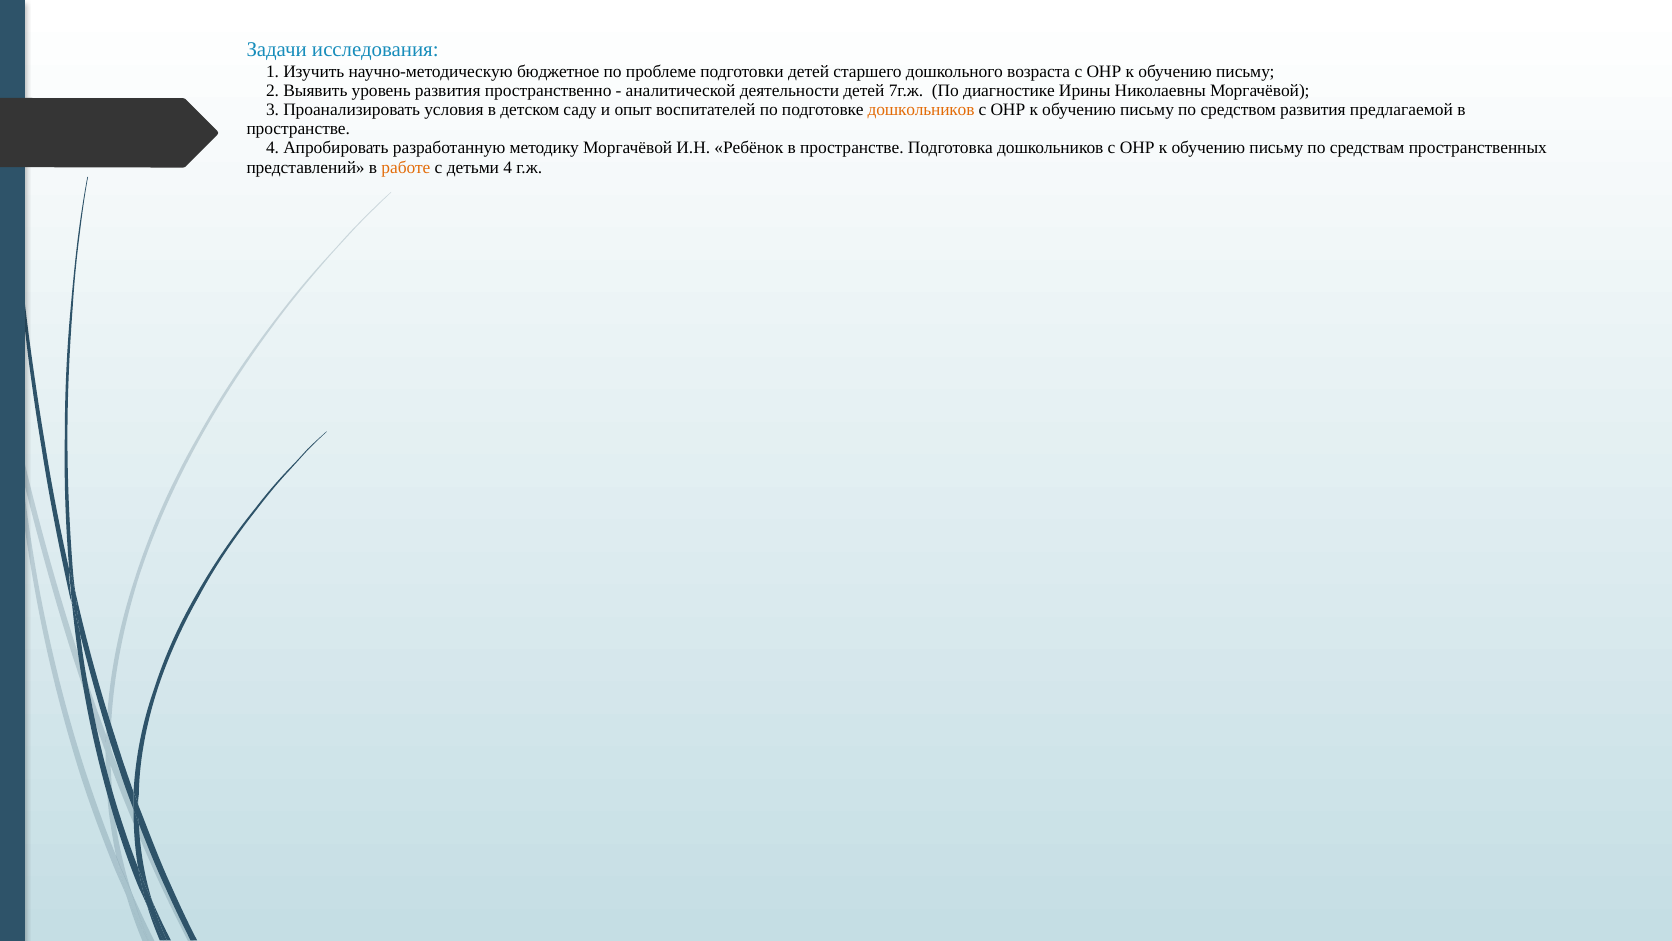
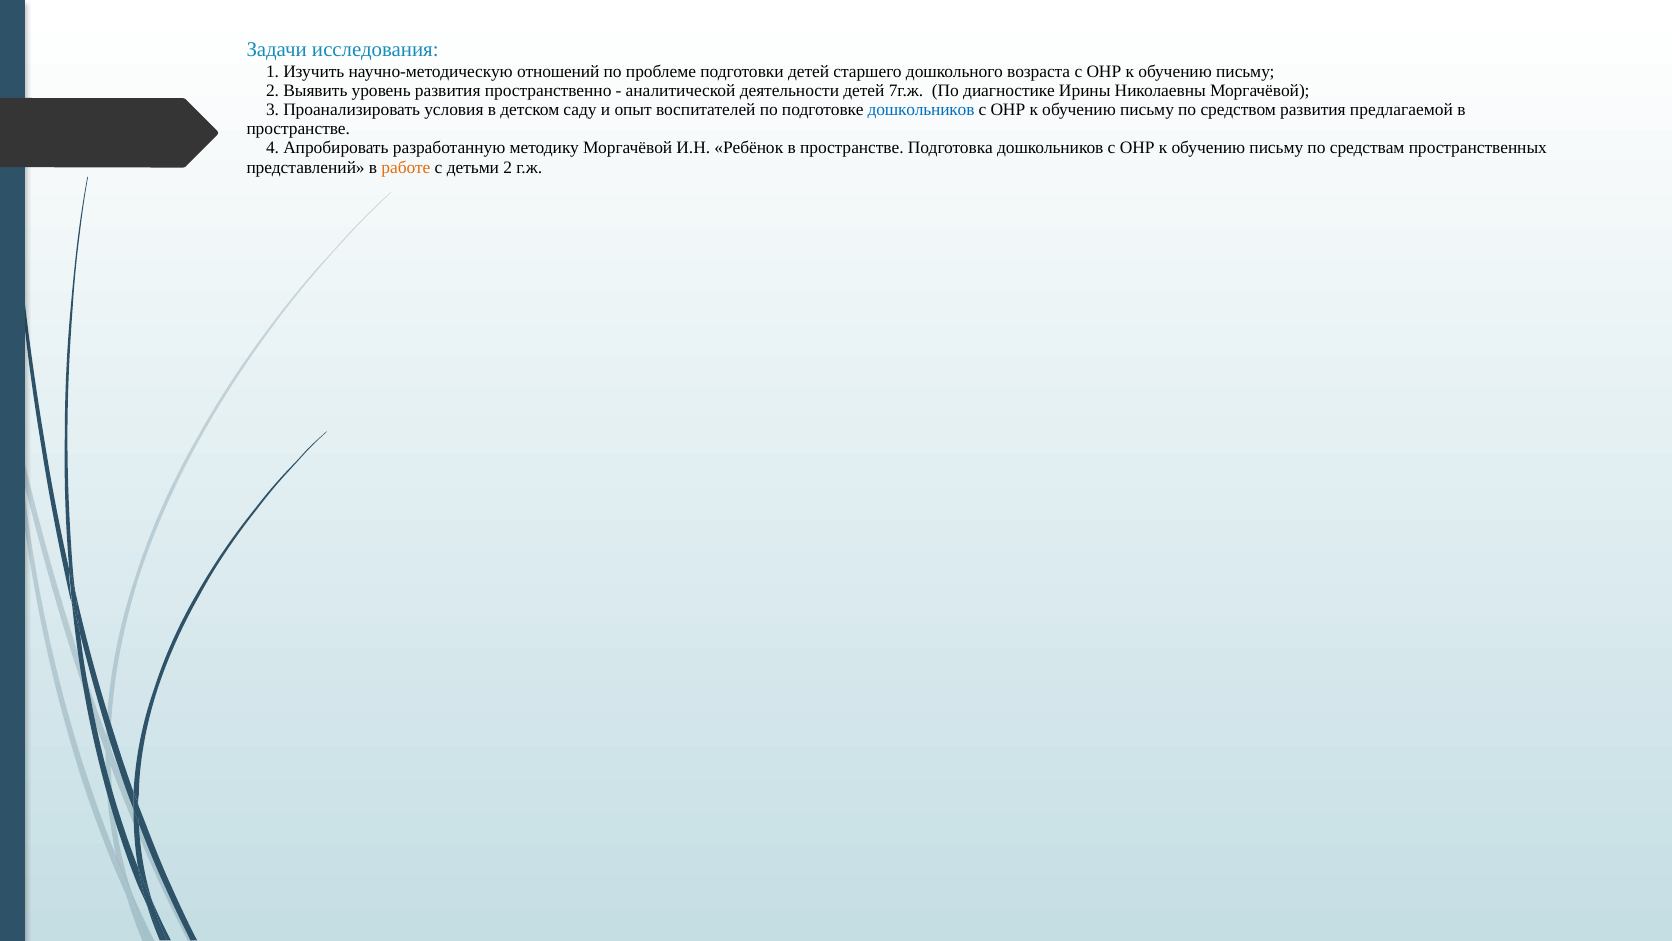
бюджетное: бюджетное -> отношений
дошкольников at (921, 109) colour: orange -> blue
детьми 4: 4 -> 2
